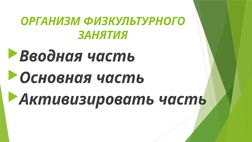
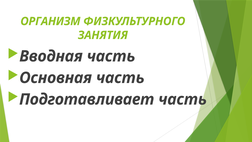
Активизировать: Активизировать -> Подготавливает
